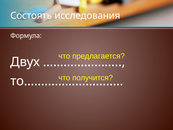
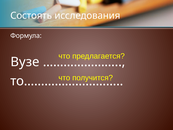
Двух: Двух -> Вузе
